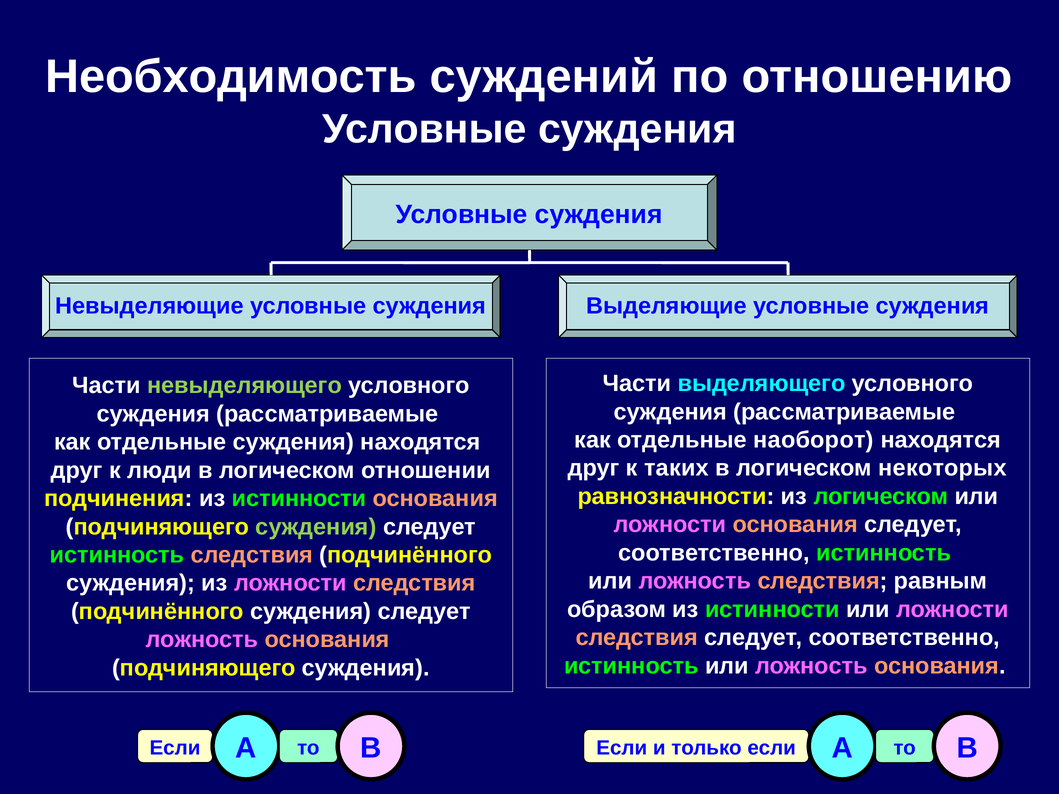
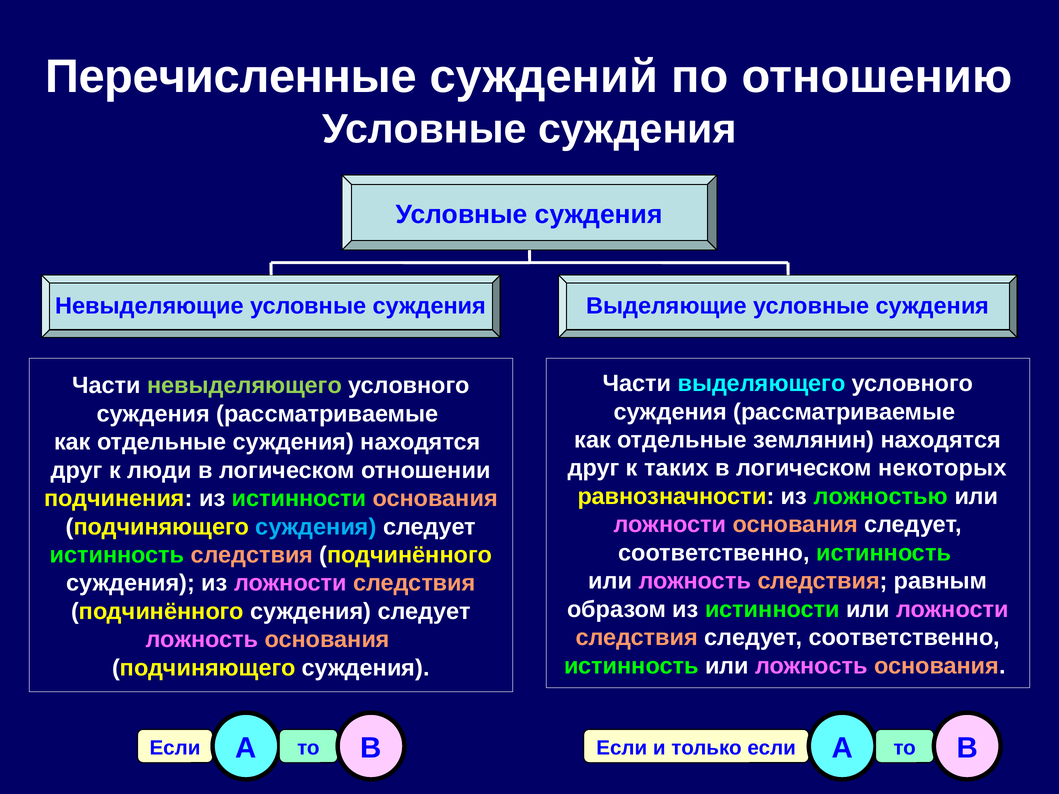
Необходимость: Необходимость -> Перечисленные
наоборот: наоборот -> землянин
из логическом: логическом -> ложностью
суждения at (316, 527) colour: light green -> light blue
